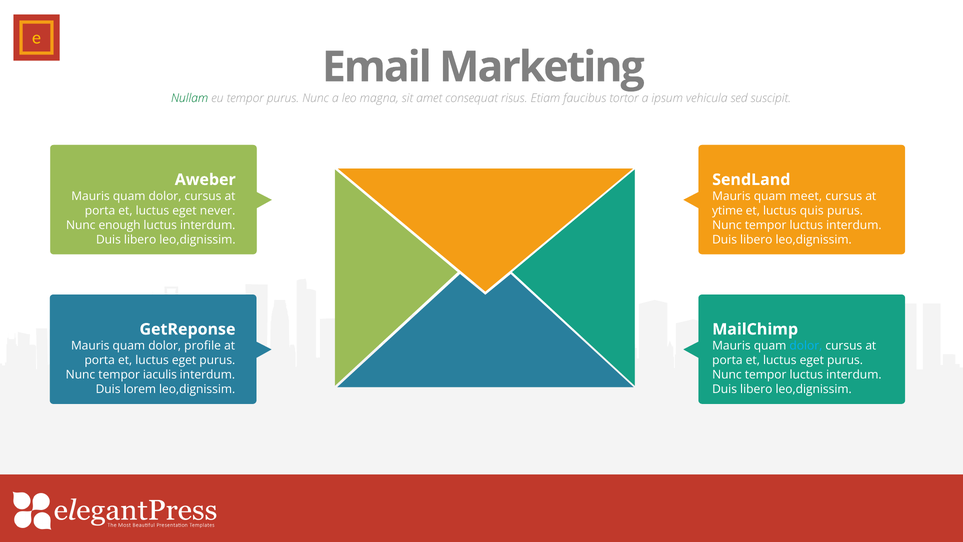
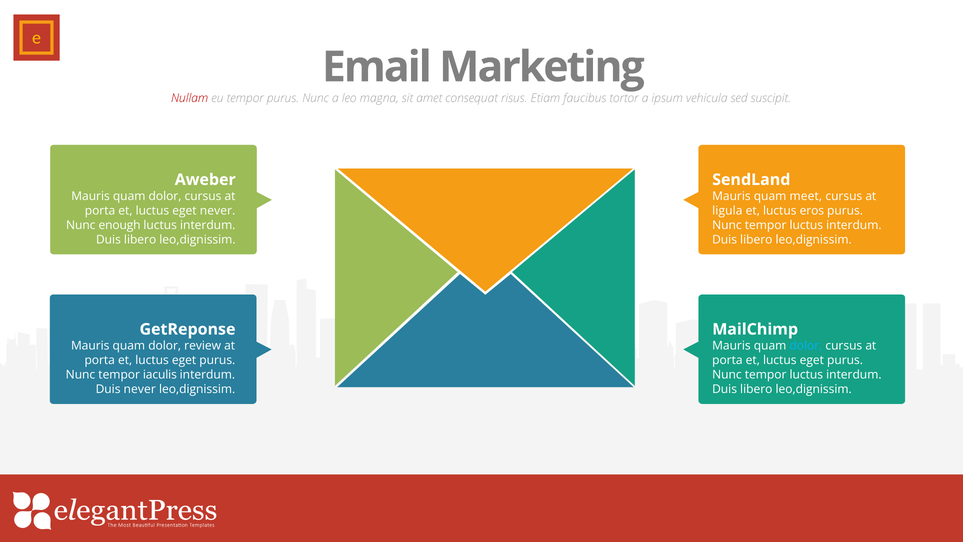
Nullam colour: green -> red
ytime: ytime -> ligula
quis: quis -> eros
profile: profile -> review
Duis lorem: lorem -> never
